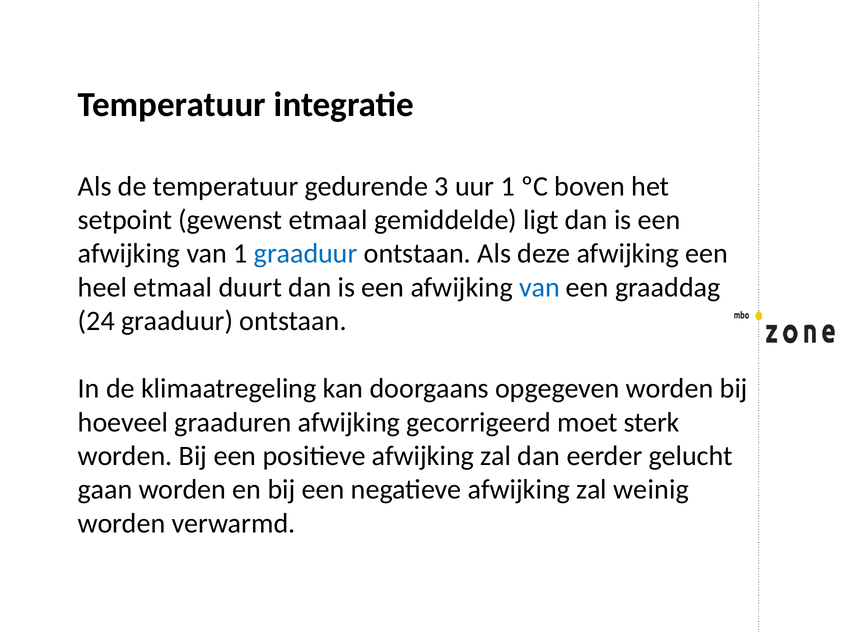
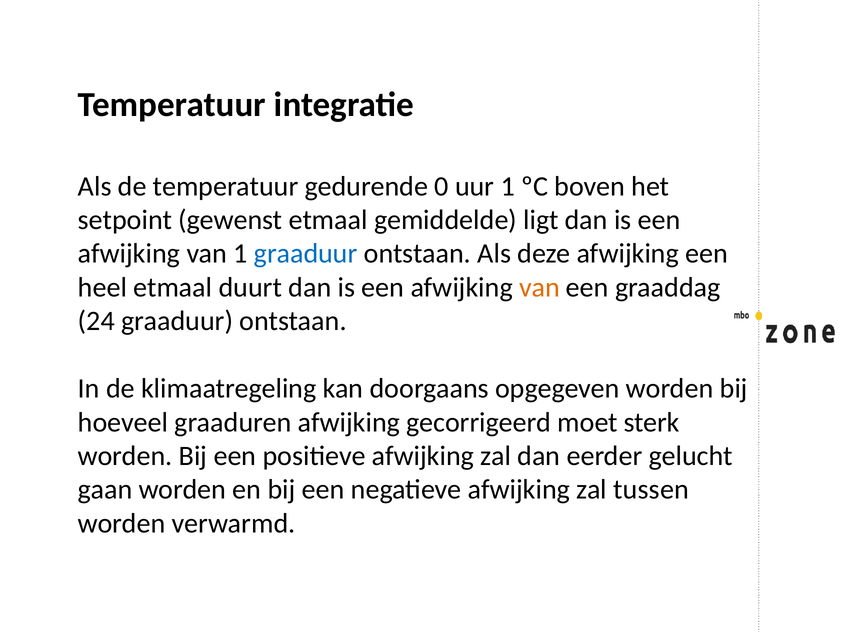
3: 3 -> 0
van at (539, 288) colour: blue -> orange
weinig: weinig -> tussen
